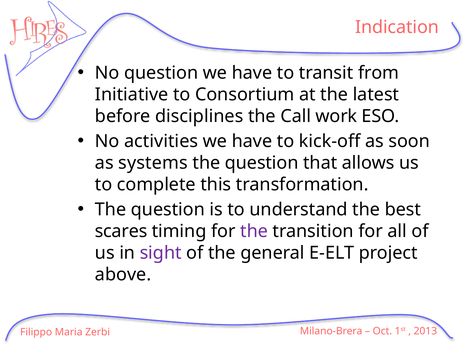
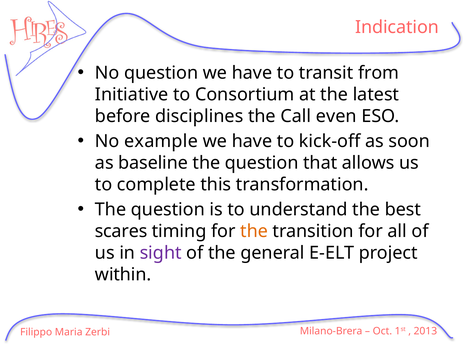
work: work -> even
activities: activities -> example
systems: systems -> baseline
the at (254, 231) colour: purple -> orange
above: above -> within
